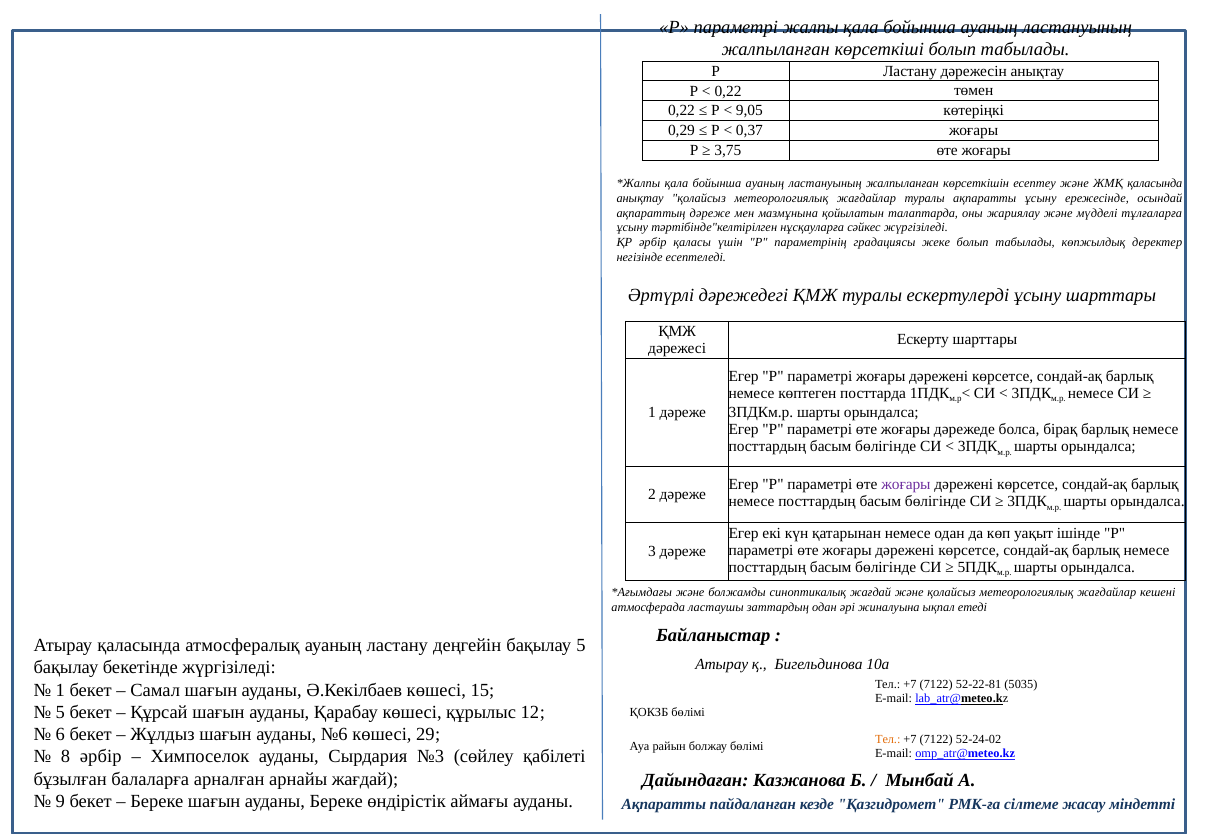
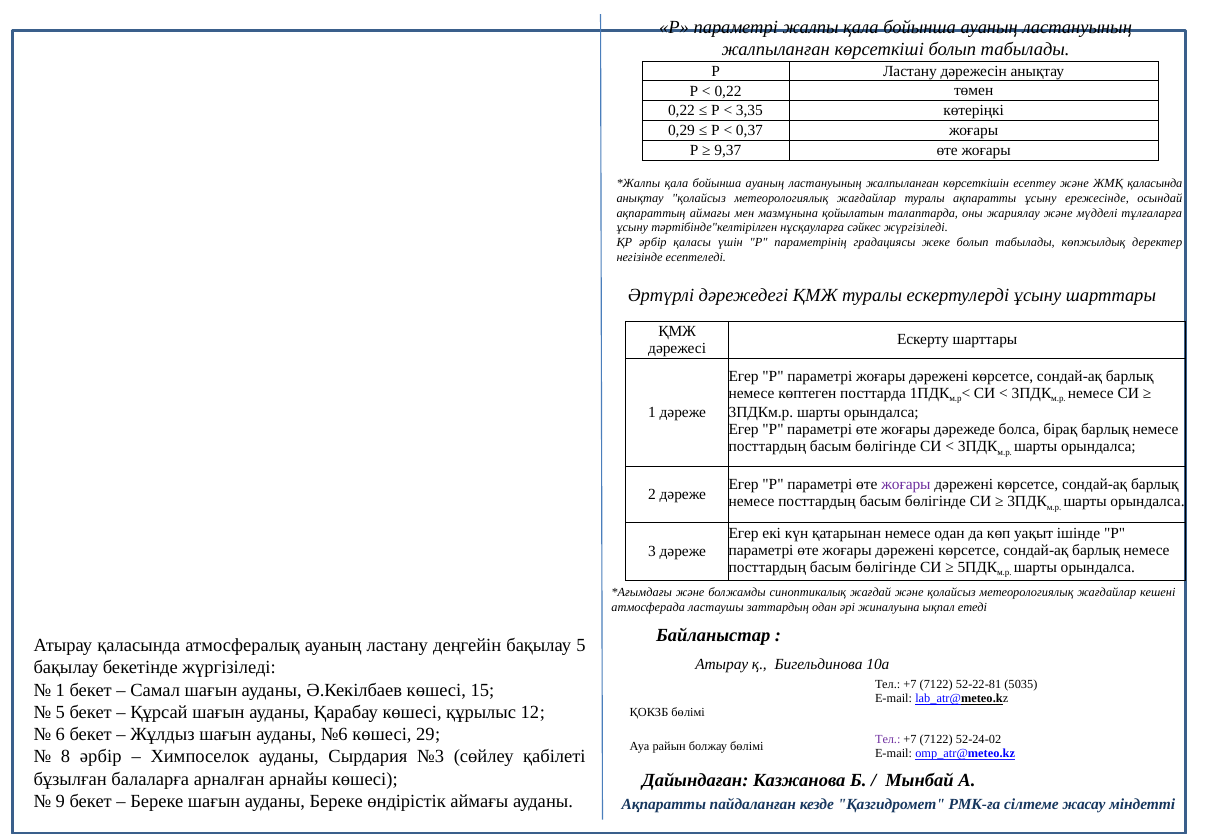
9,05: 9,05 -> 3,35
3,75: 3,75 -> 9,37
ақпараттың дәреже: дәреже -> аймағы
Тел at (888, 740) colour: orange -> purple
арнайы жағдай: жағдай -> көшесі
